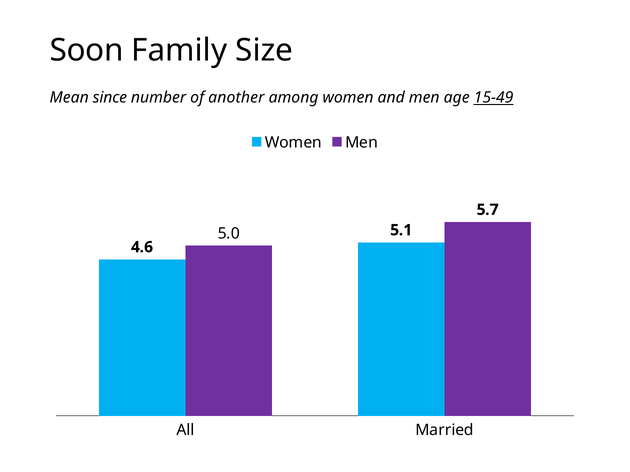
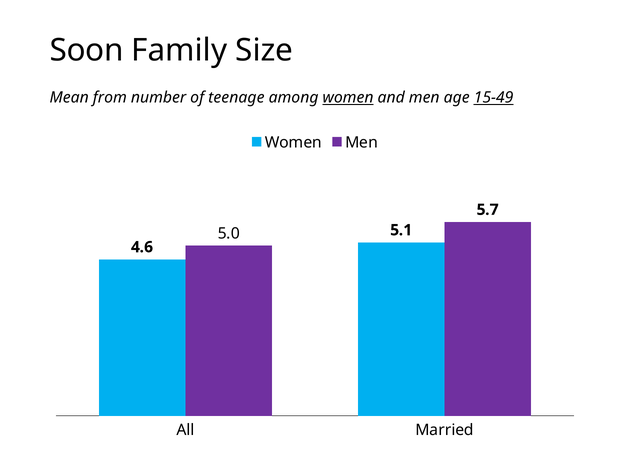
since: since -> from
another: another -> teenage
women at (348, 98) underline: none -> present
